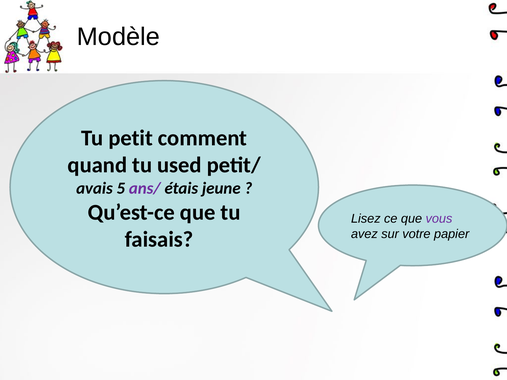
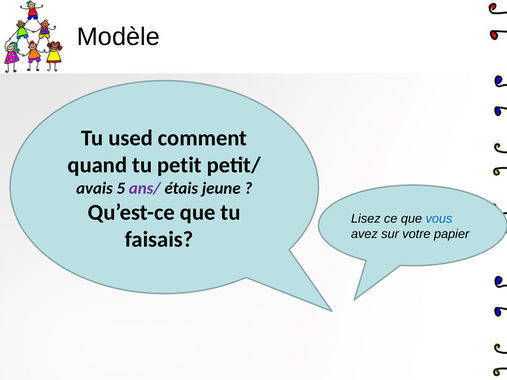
petit: petit -> used
used: used -> petit
vous colour: purple -> blue
